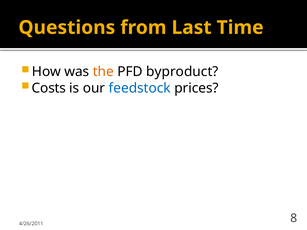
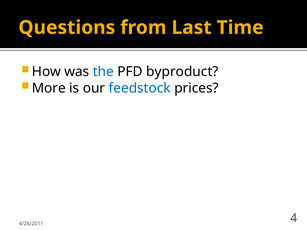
the colour: orange -> blue
Costs: Costs -> More
8: 8 -> 4
